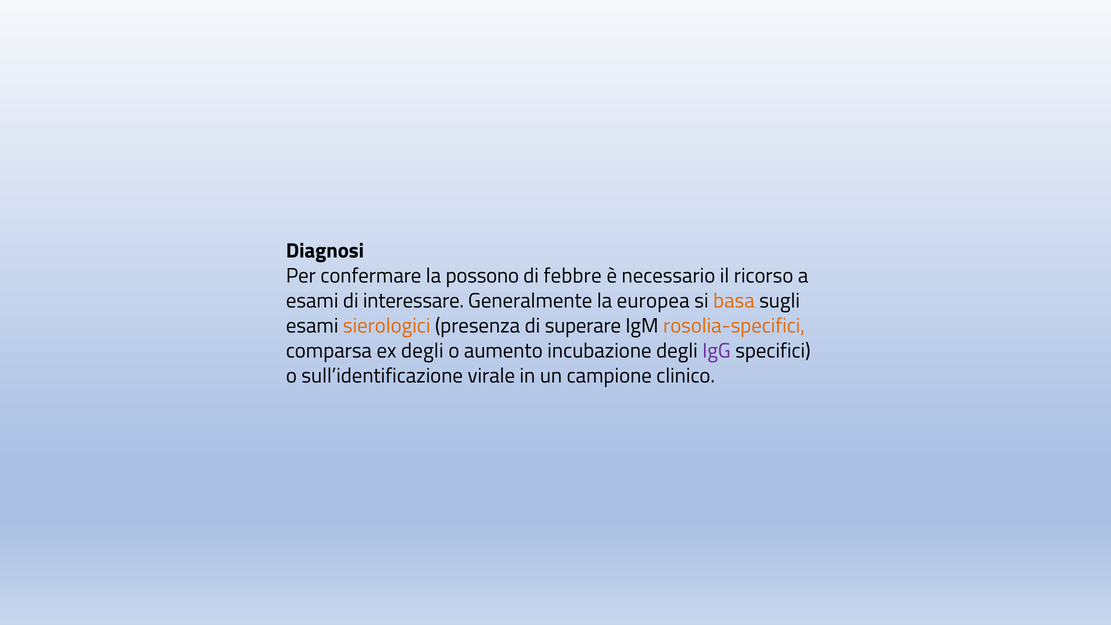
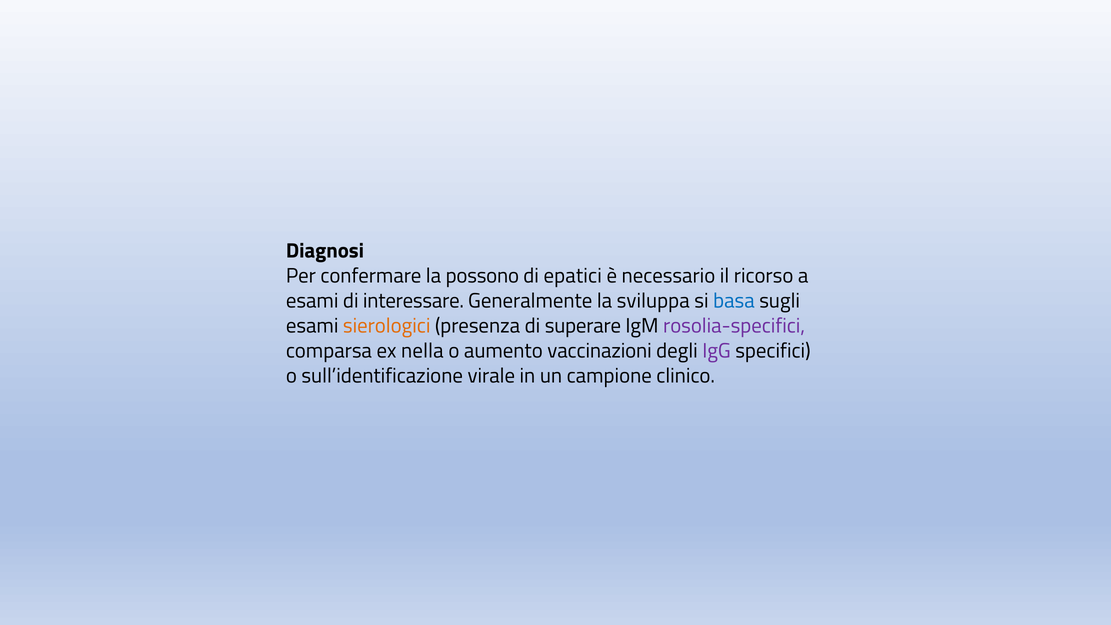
febbre: febbre -> epatici
europea: europea -> sviluppa
basa colour: orange -> blue
rosolia-specifici colour: orange -> purple
ex degli: degli -> nella
incubazione: incubazione -> vaccinazioni
